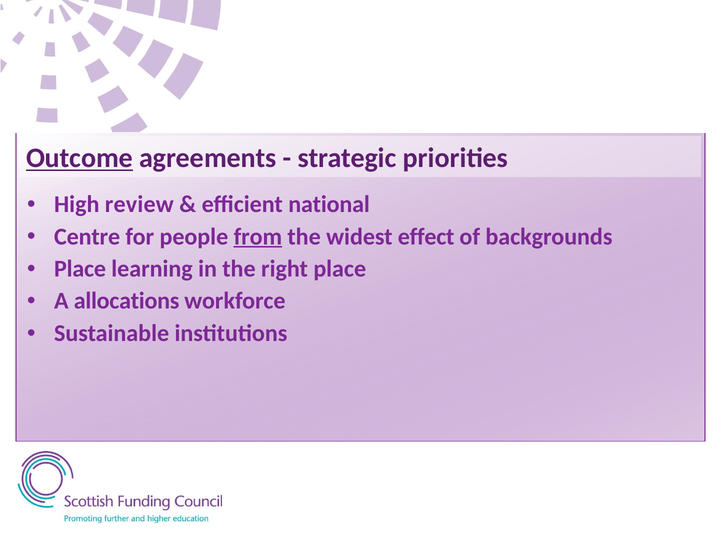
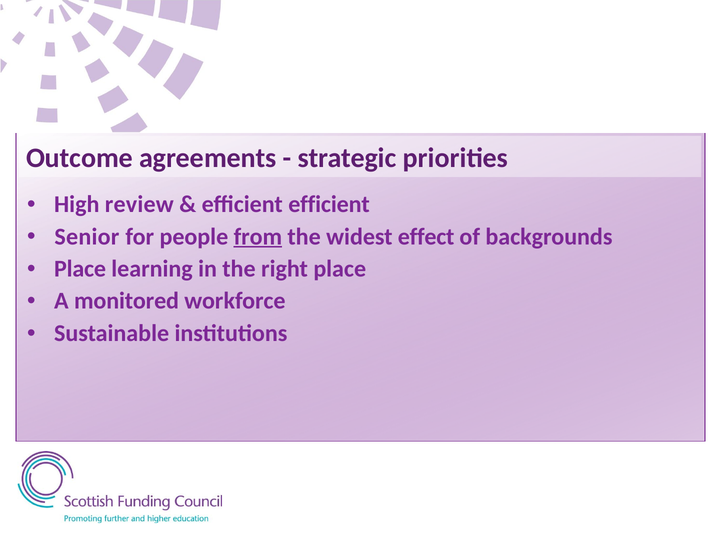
Outcome underline: present -> none
efficient national: national -> efficient
Centre: Centre -> Senior
allocations: allocations -> monitored
